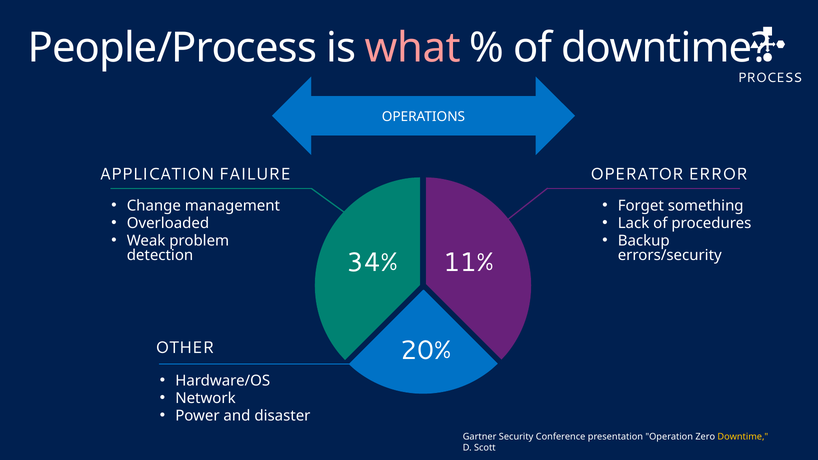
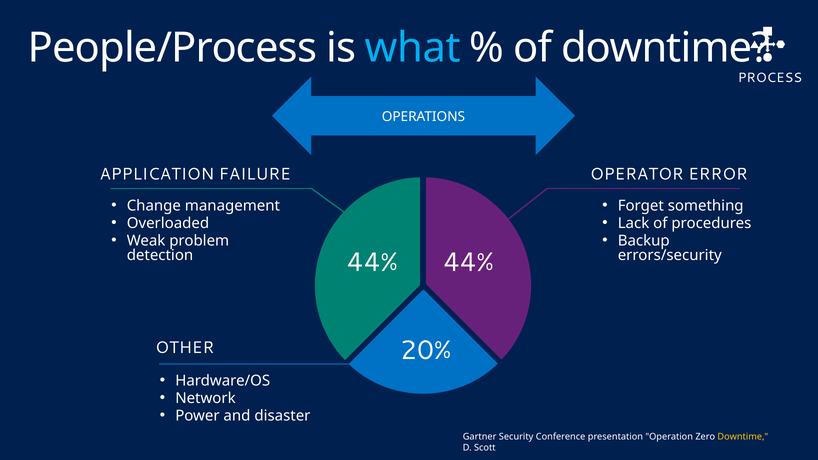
what colour: pink -> light blue
34% at (372, 262): 34% -> 44%
11% at (469, 262): 11% -> 44%
